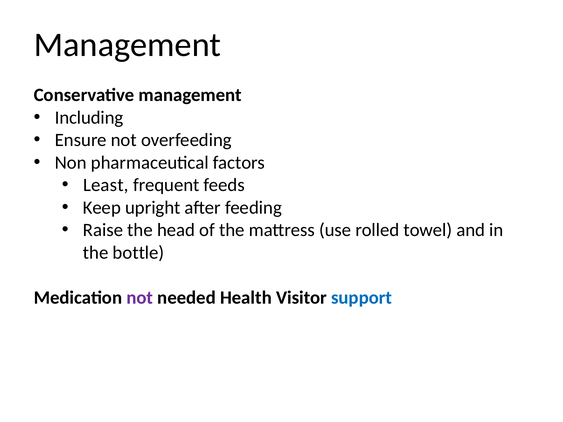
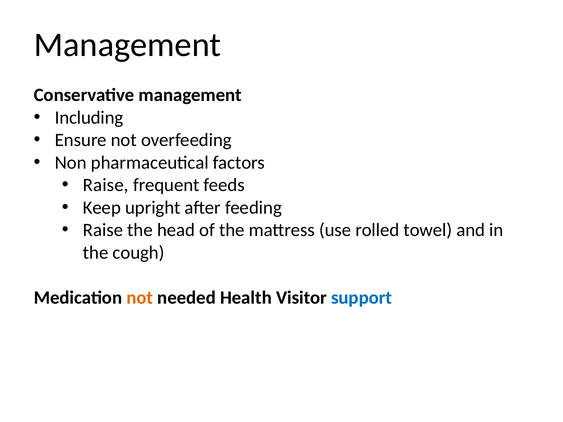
Least at (106, 185): Least -> Raise
bottle: bottle -> cough
not at (140, 298) colour: purple -> orange
